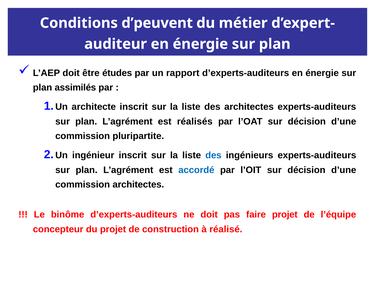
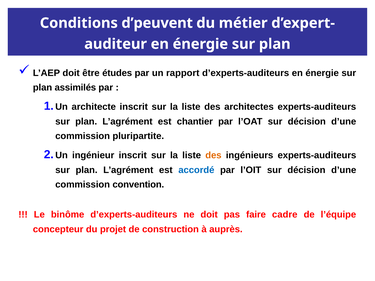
réalisés: réalisés -> chantier
des at (213, 155) colour: blue -> orange
commission architectes: architectes -> convention
faire projet: projet -> cadre
réalisé: réalisé -> auprès
